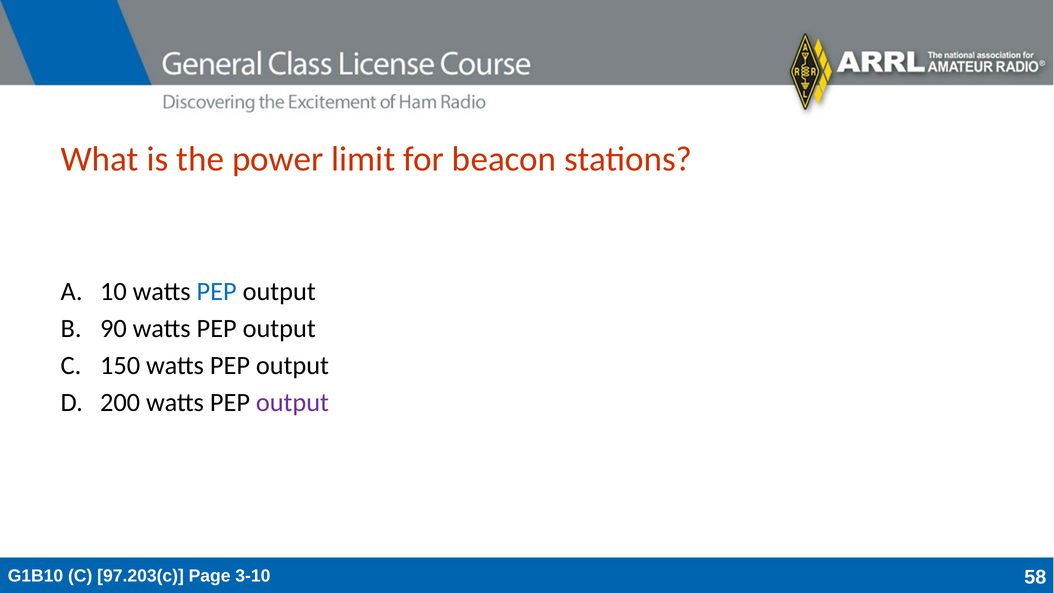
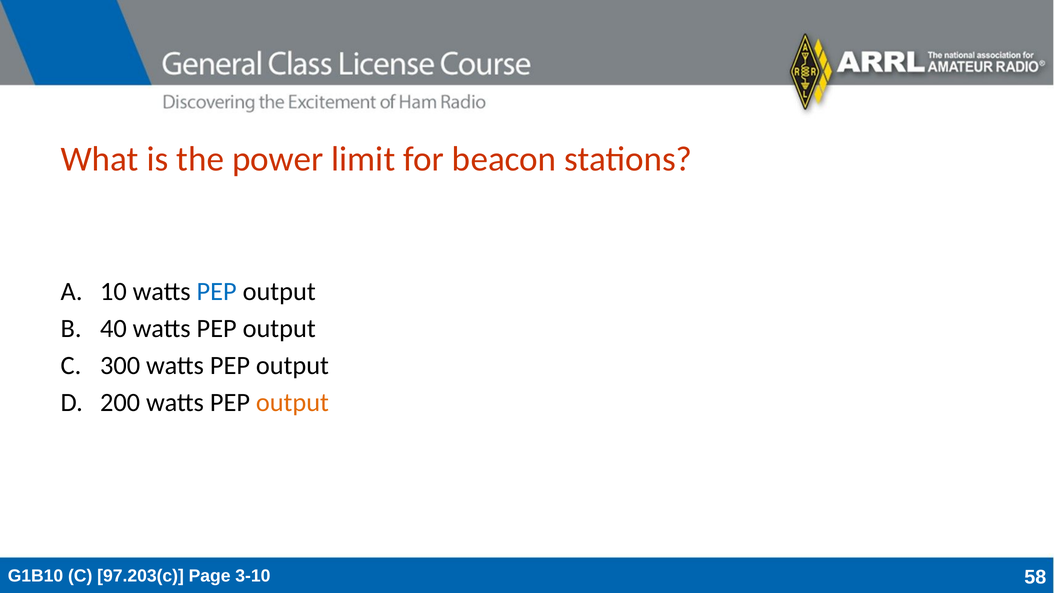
90: 90 -> 40
150: 150 -> 300
output at (292, 402) colour: purple -> orange
